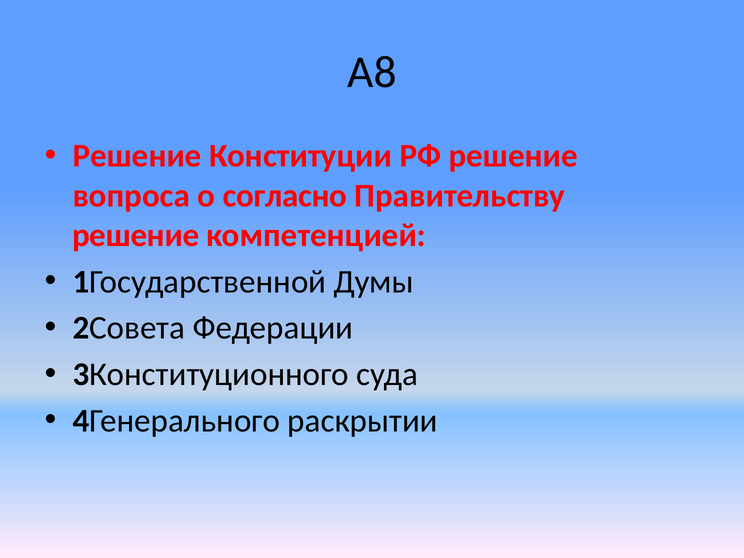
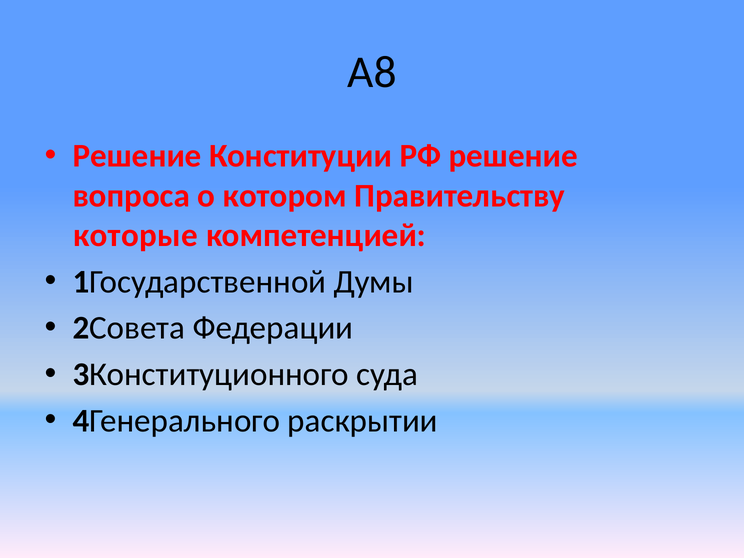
согласно: согласно -> котором
решение at (136, 235): решение -> которые
